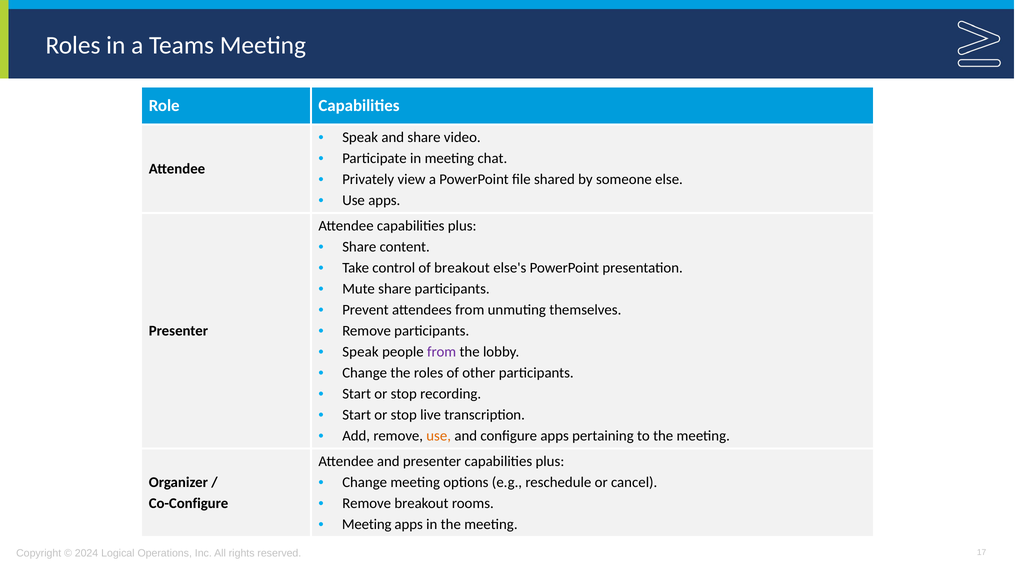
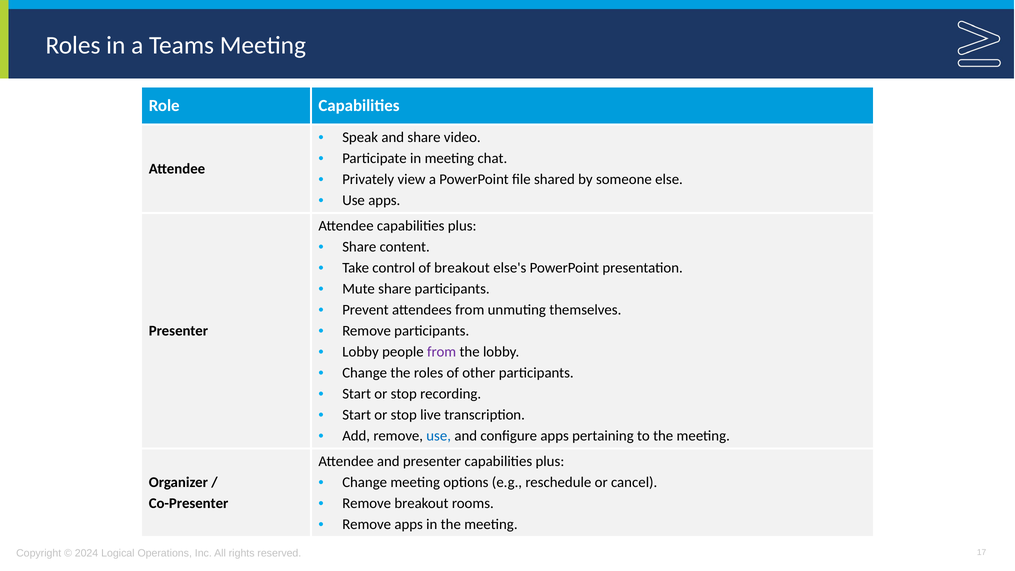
Speak at (360, 352): Speak -> Lobby
use at (439, 436) colour: orange -> blue
Co-Configure: Co-Configure -> Co-Presenter
Meeting at (367, 524): Meeting -> Remove
